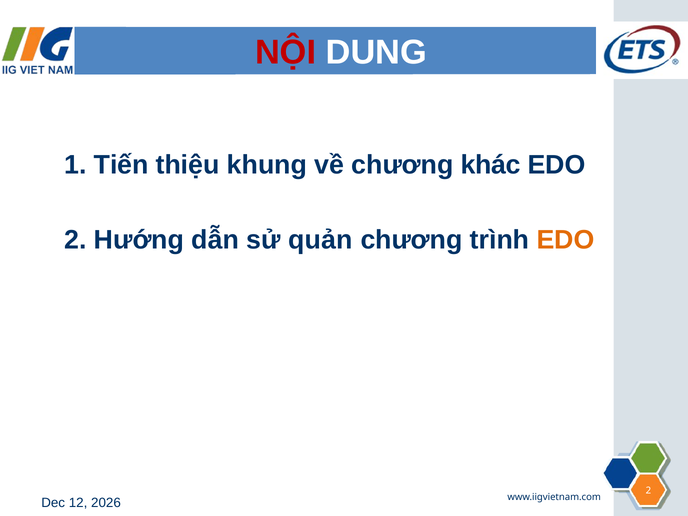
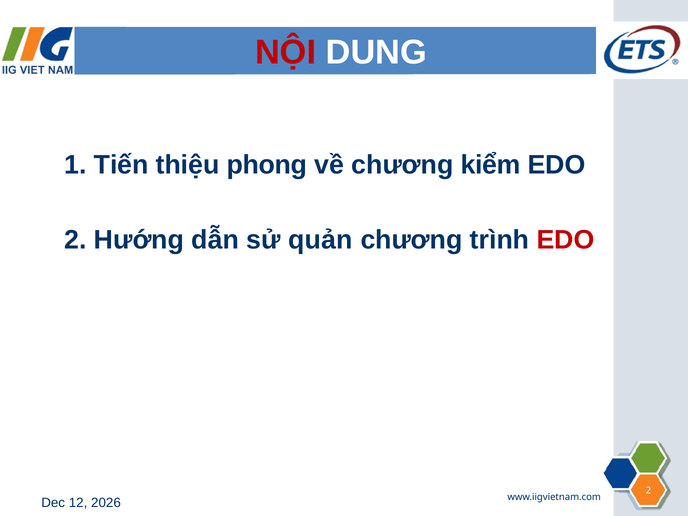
khung: khung -> phong
khác: khác -> kiểm
EDO at (566, 240) colour: orange -> red
